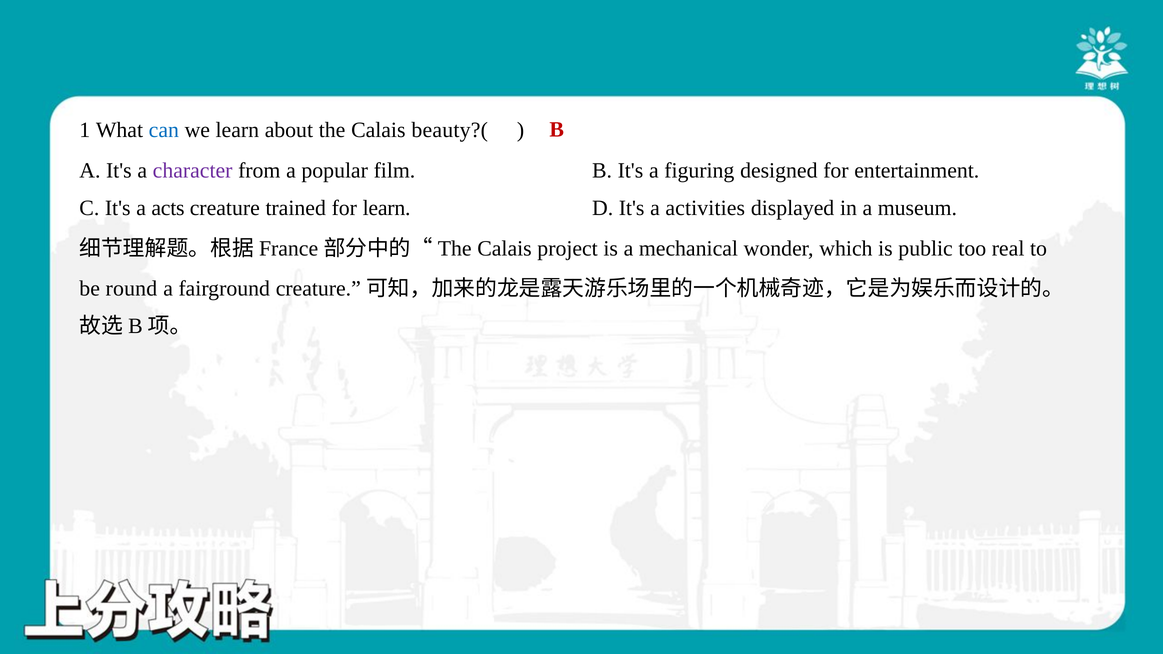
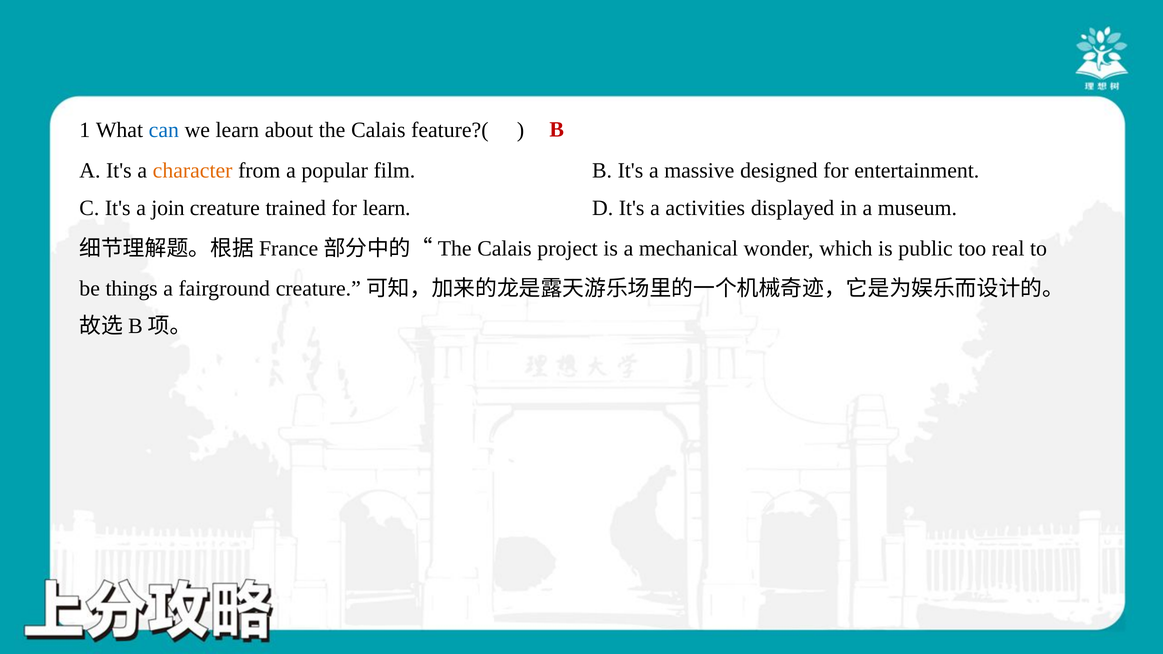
beauty?(: beauty?( -> feature?(
character colour: purple -> orange
figuring: figuring -> massive
acts: acts -> join
round: round -> things
